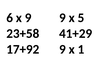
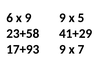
17+92: 17+92 -> 17+93
1: 1 -> 7
